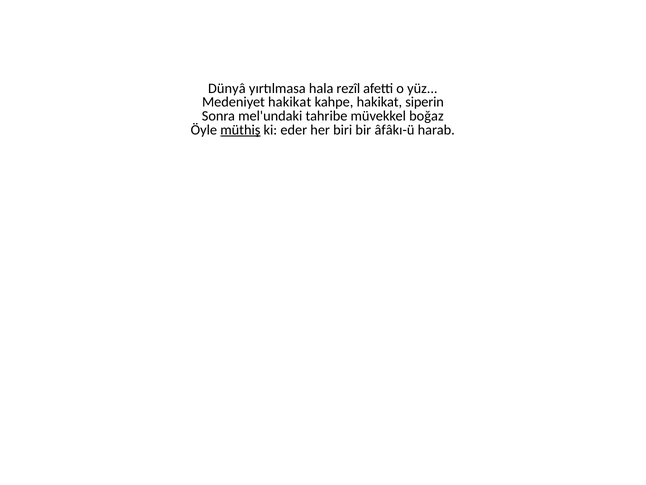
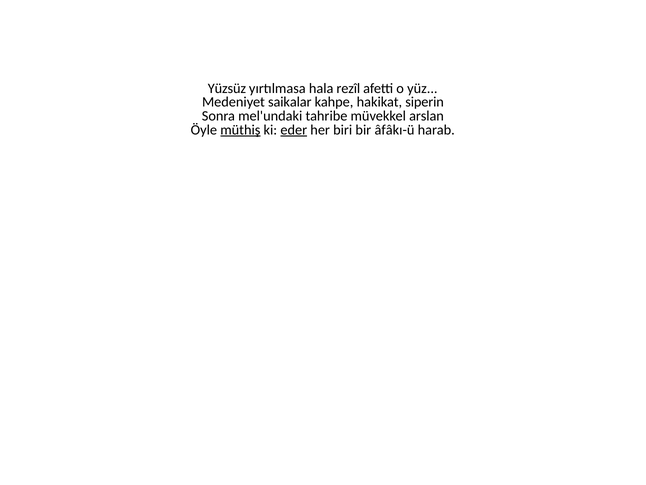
Dünyâ: Dünyâ -> Yüzsüz
Medeniyet hakikat: hakikat -> saikalar
boğaz: boğaz -> arslan
eder underline: none -> present
